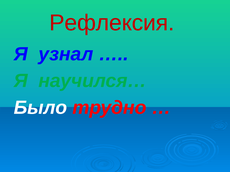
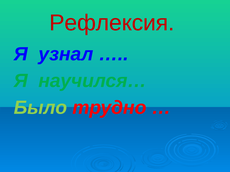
Было colour: white -> light green
